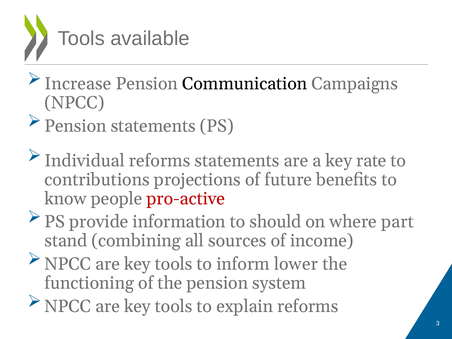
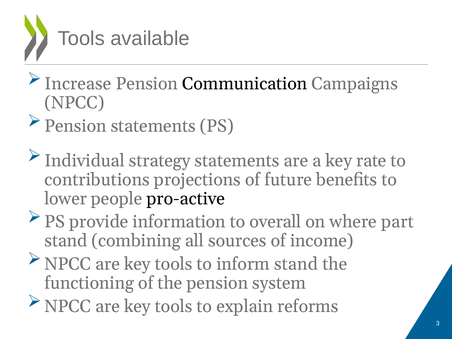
Individual reforms: reforms -> strategy
know: know -> lower
pro-active colour: red -> black
should: should -> overall
inform lower: lower -> stand
